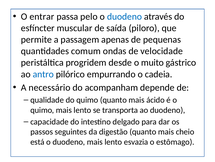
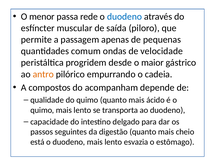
entrar: entrar -> menor
pelo: pelo -> rede
muito: muito -> maior
antro colour: blue -> orange
necessário: necessário -> compostos
